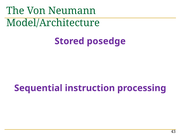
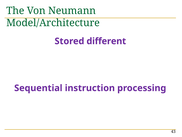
posedge: posedge -> different
